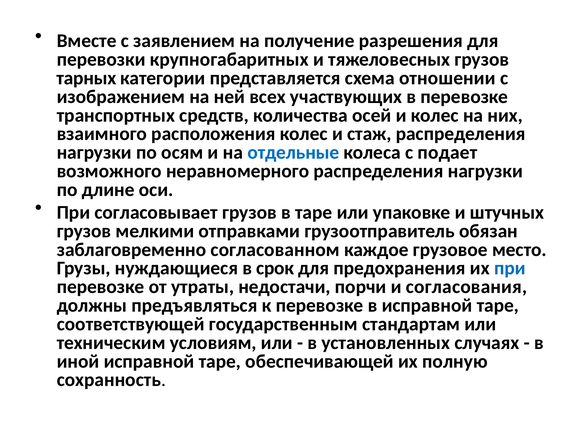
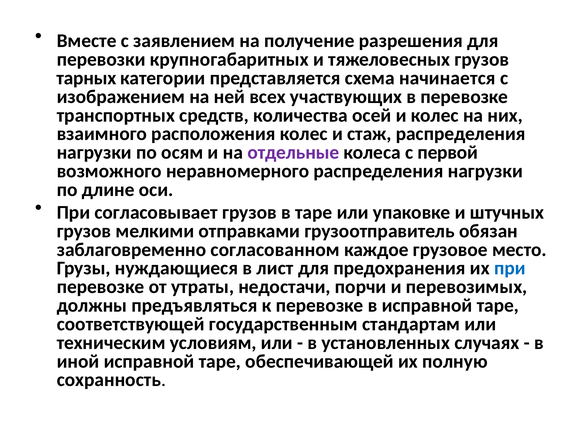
отношении: отношении -> начинается
отдельные colour: blue -> purple
подает: подает -> первой
срок: срок -> лист
согласования: согласования -> перевозимых
